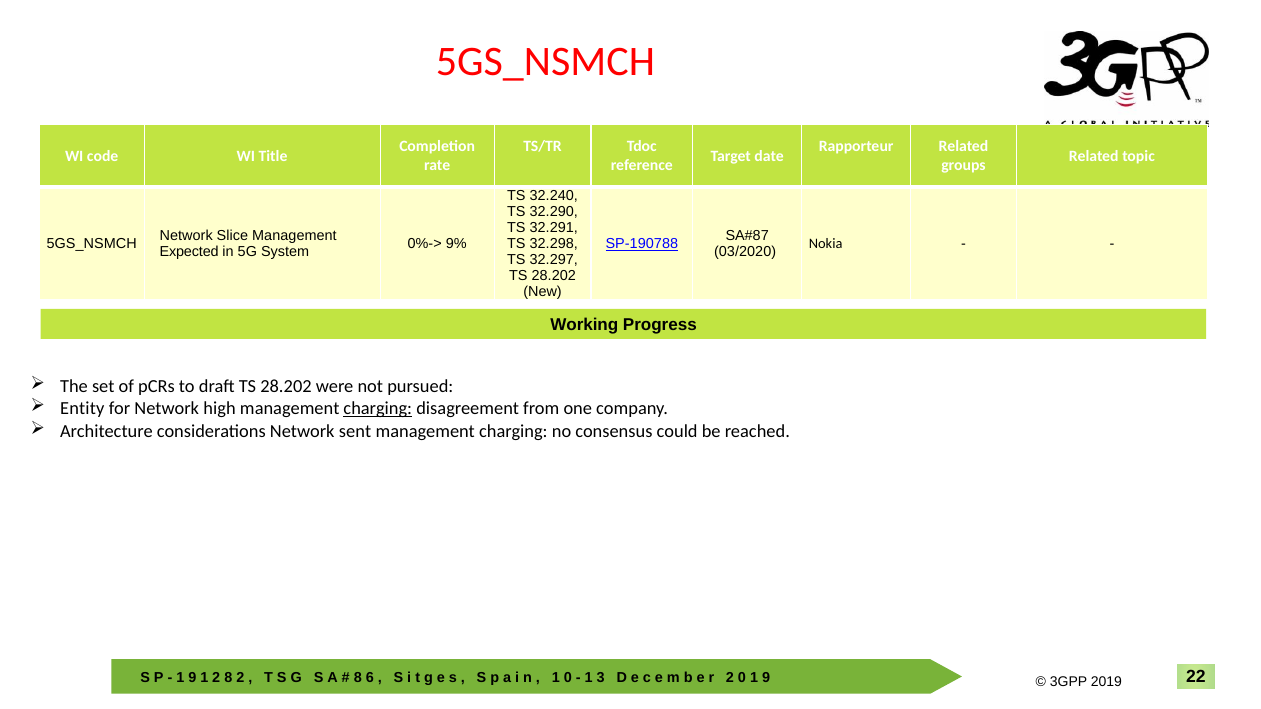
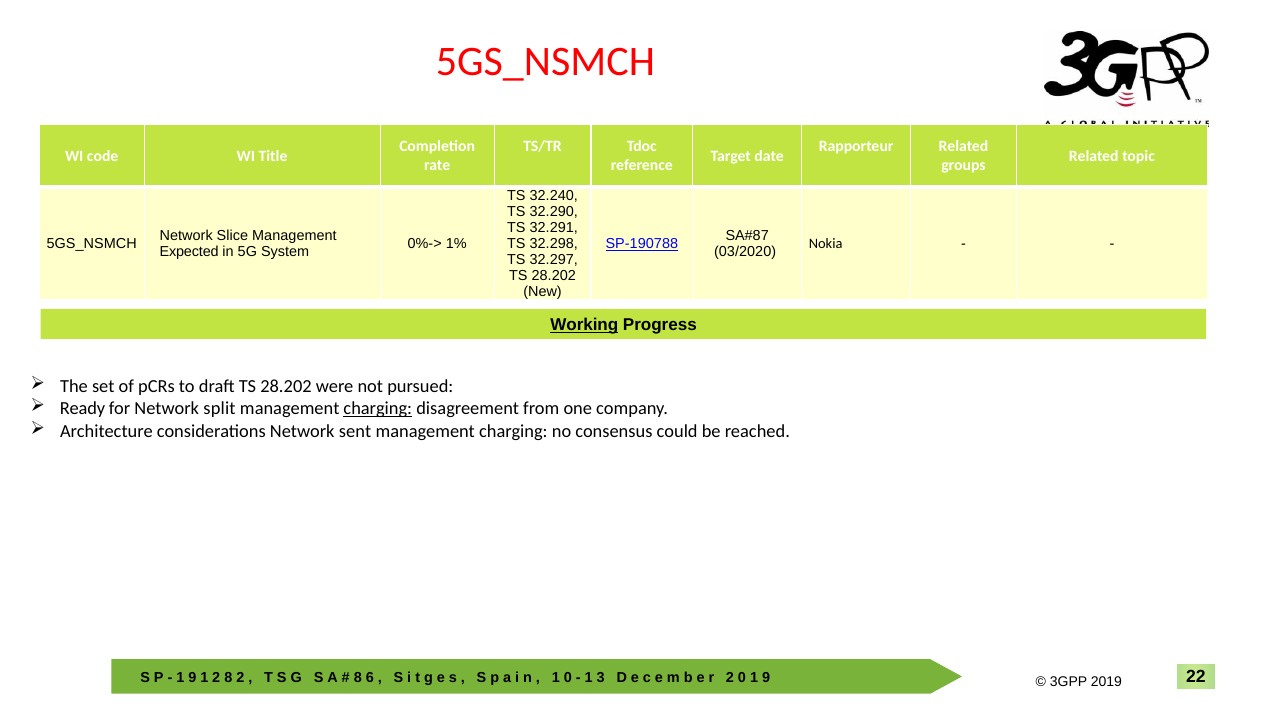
9%: 9% -> 1%
Working underline: none -> present
Entity: Entity -> Ready
high: high -> split
